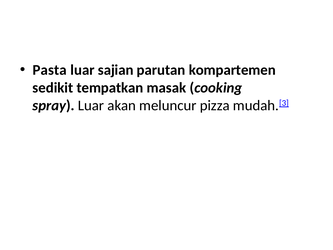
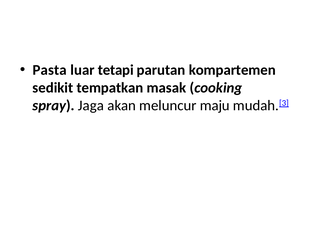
sajian: sajian -> tetapi
spray Luar: Luar -> Jaga
pizza: pizza -> maju
